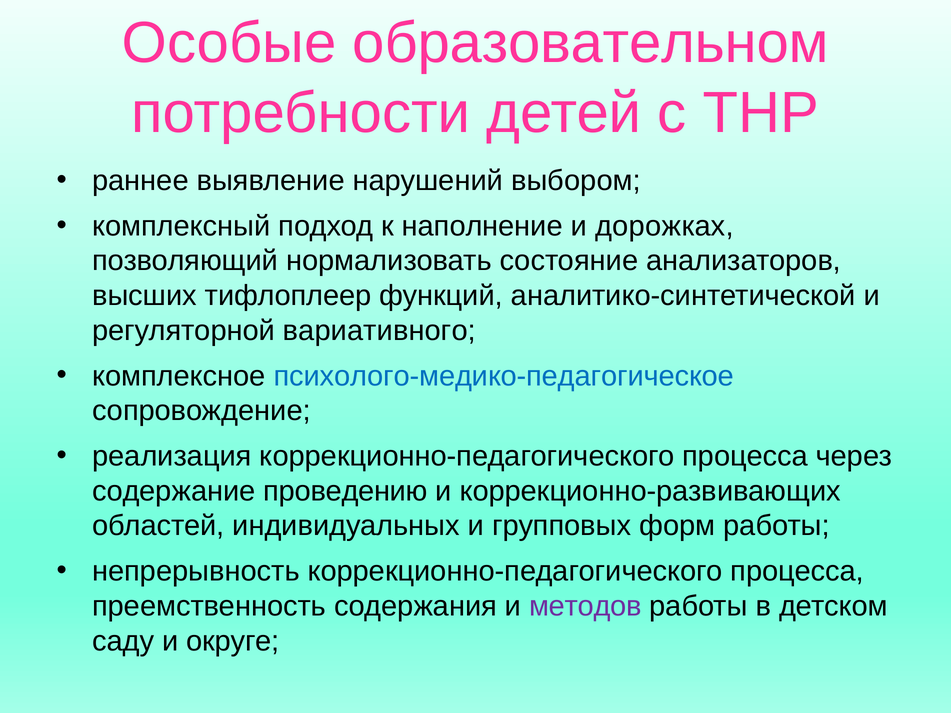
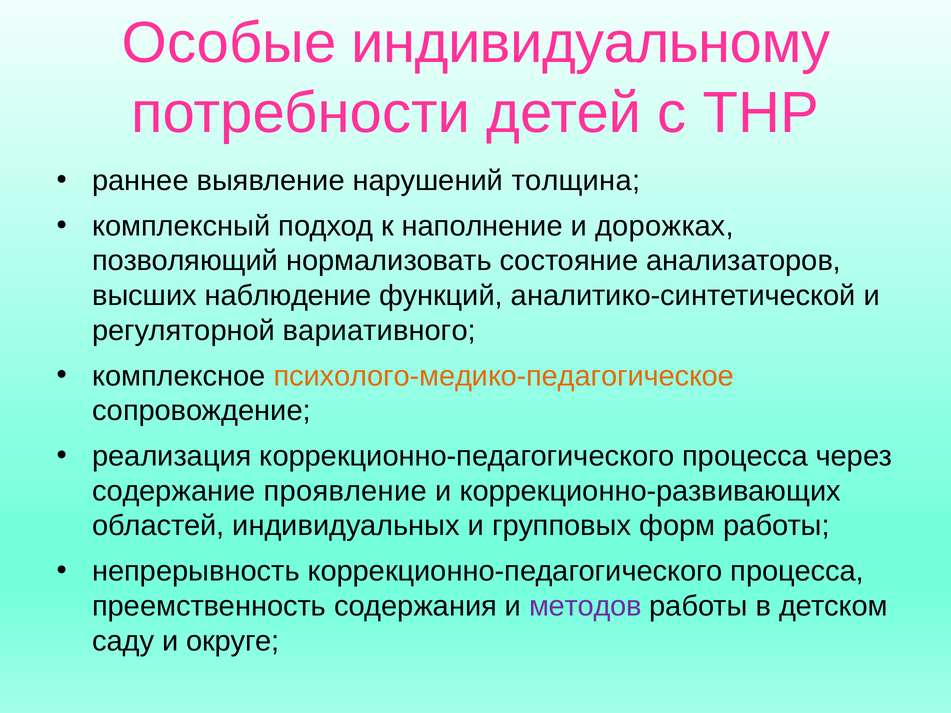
образовательном: образовательном -> индивидуальному
выбором: выбором -> толщина
тифлоплеер: тифлоплеер -> наблюдение
психолого-медико-педагогическое colour: blue -> orange
проведению: проведению -> проявление
